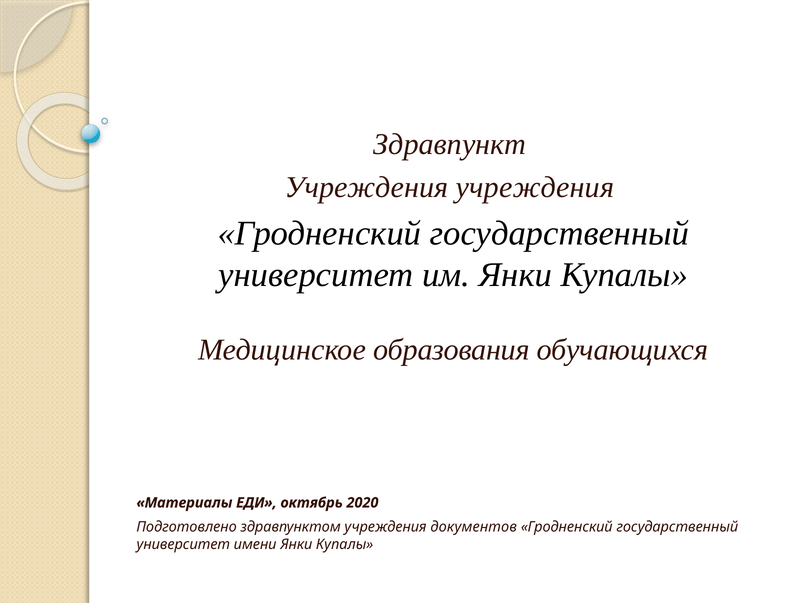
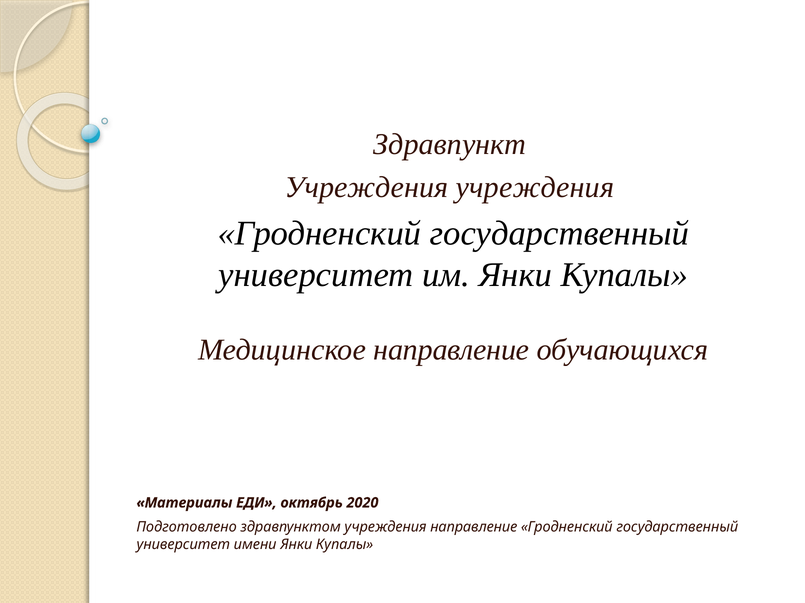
Медицинское образования: образования -> направление
учреждения документов: документов -> направление
